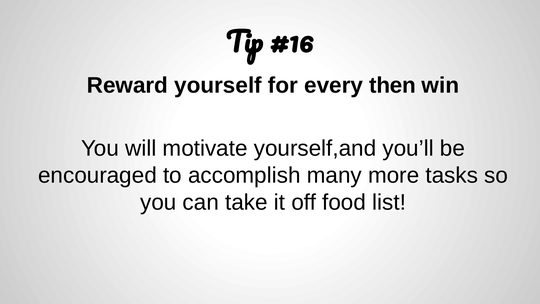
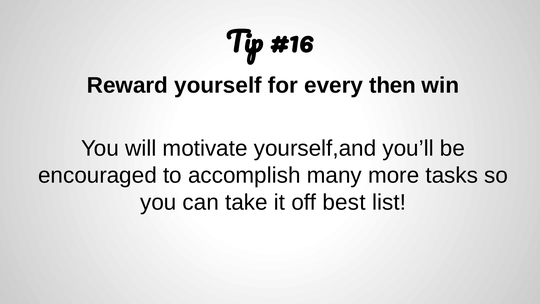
food: food -> best
